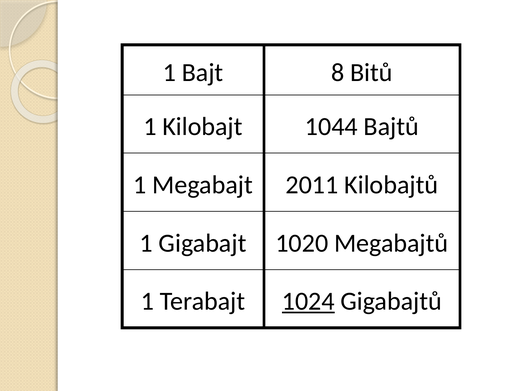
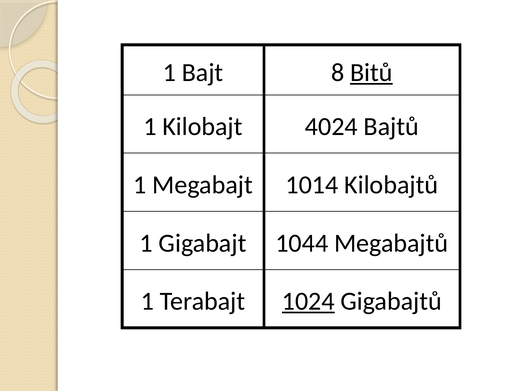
Bitů underline: none -> present
1044: 1044 -> 4024
2011: 2011 -> 1014
1020: 1020 -> 1044
